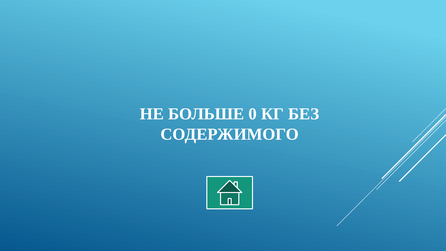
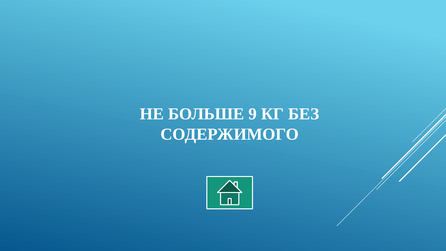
0: 0 -> 9
